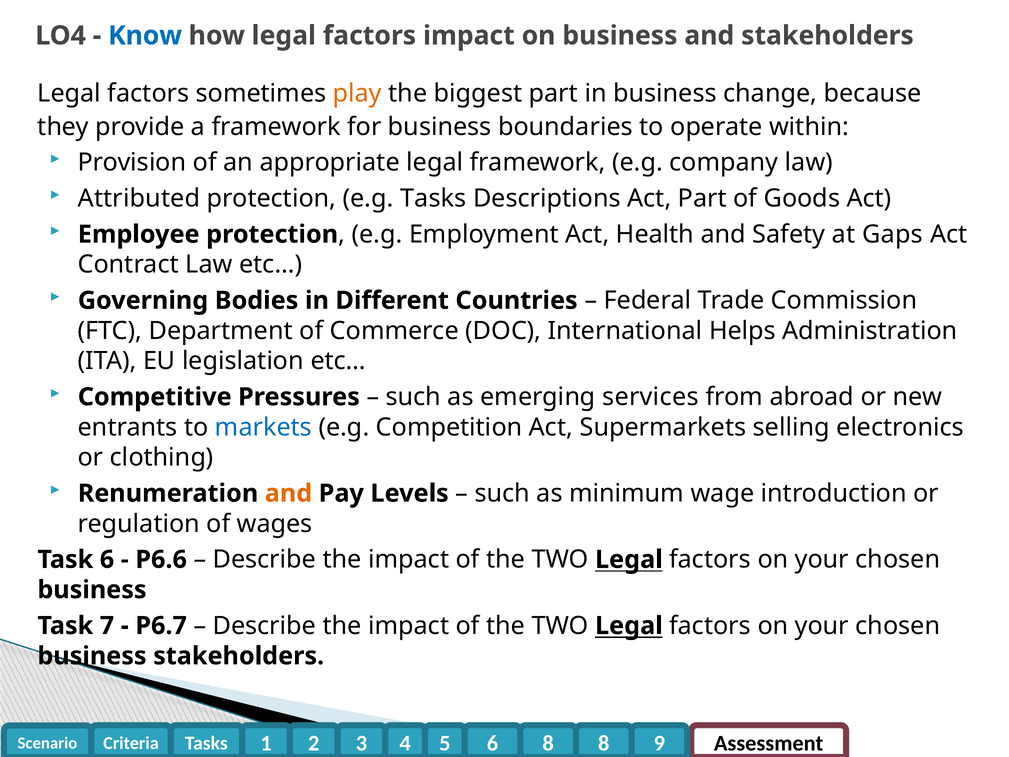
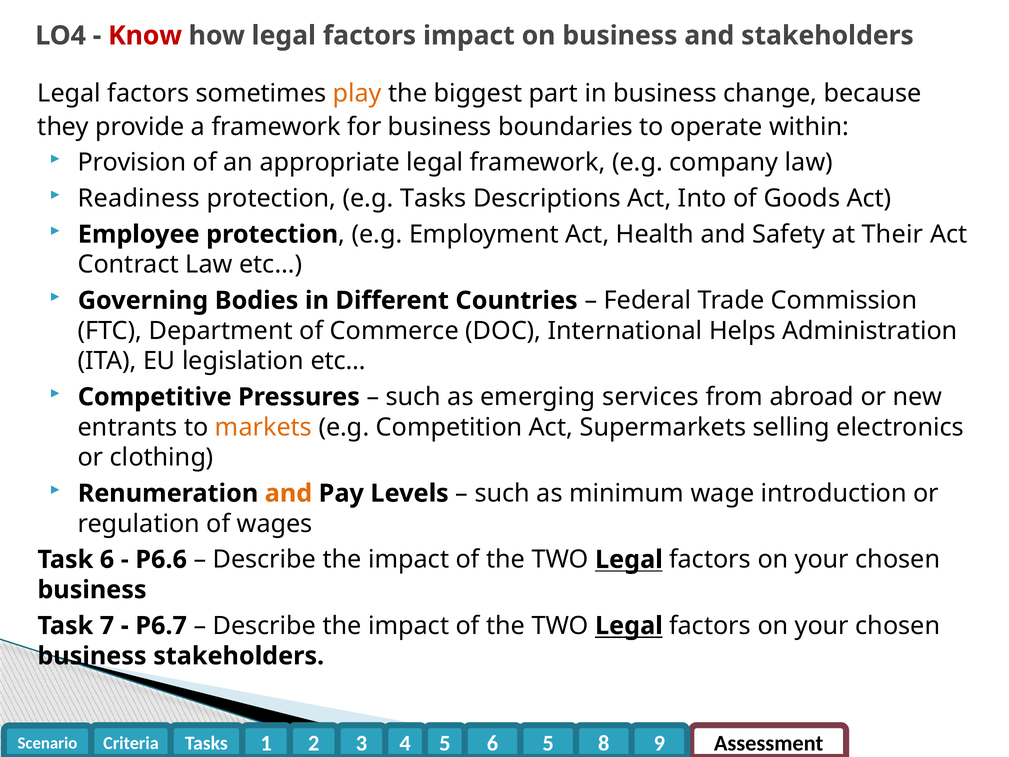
Know colour: blue -> red
Attributed: Attributed -> Readiness
Act Part: Part -> Into
Gaps: Gaps -> Their
markets colour: blue -> orange
6 8: 8 -> 5
